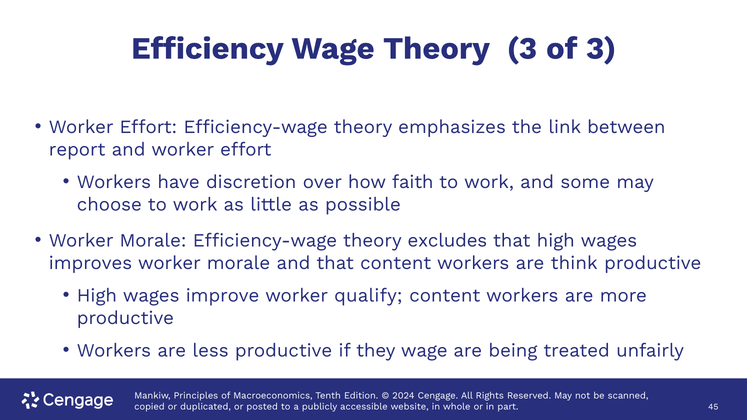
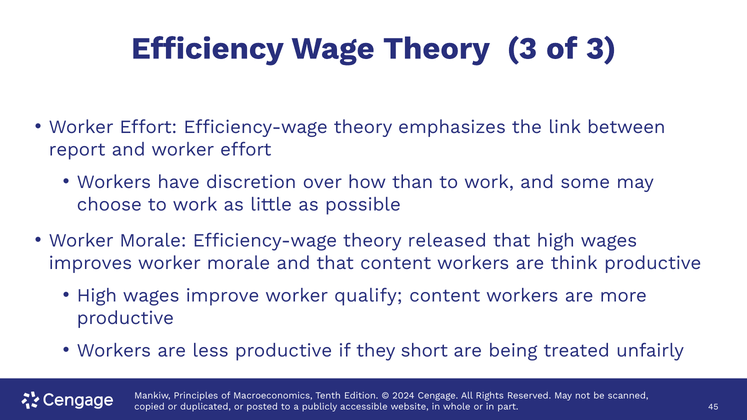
faith: faith -> than
excludes: excludes -> released
they wage: wage -> short
